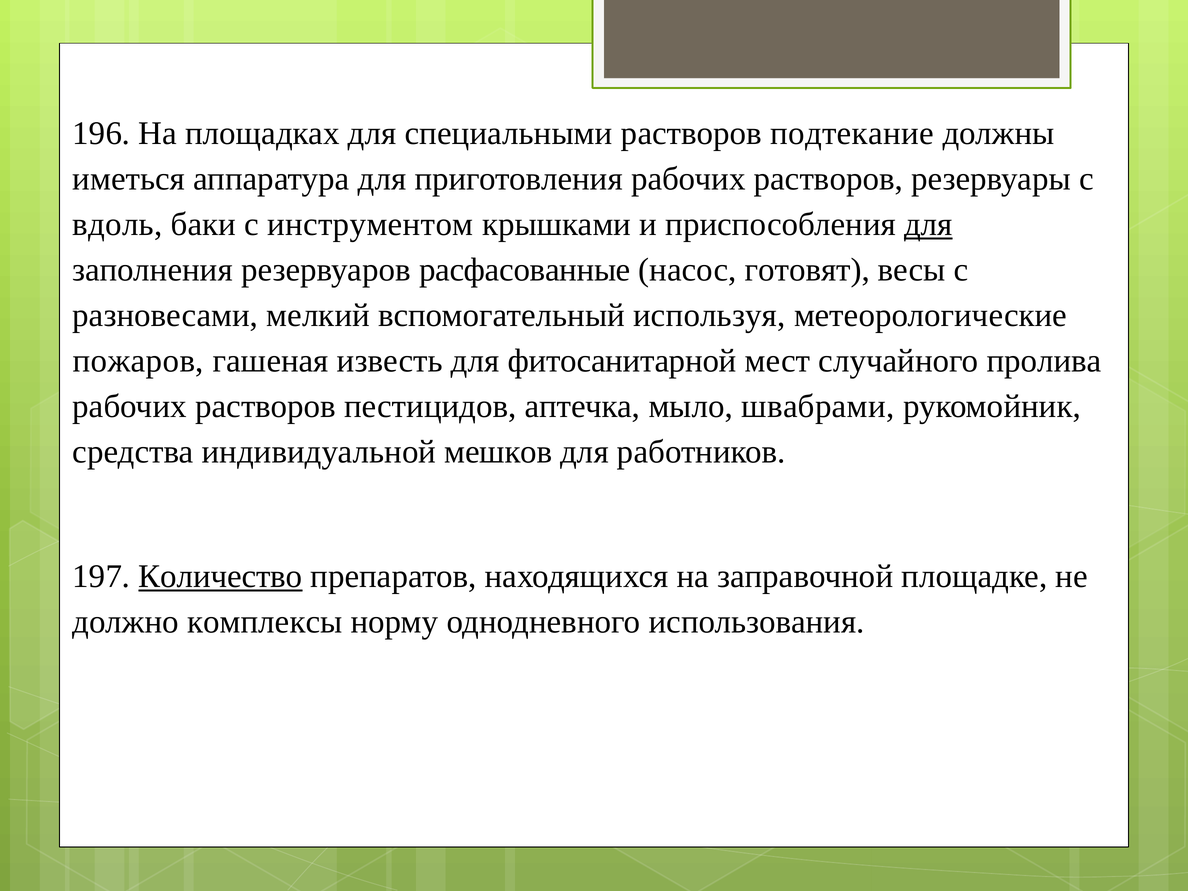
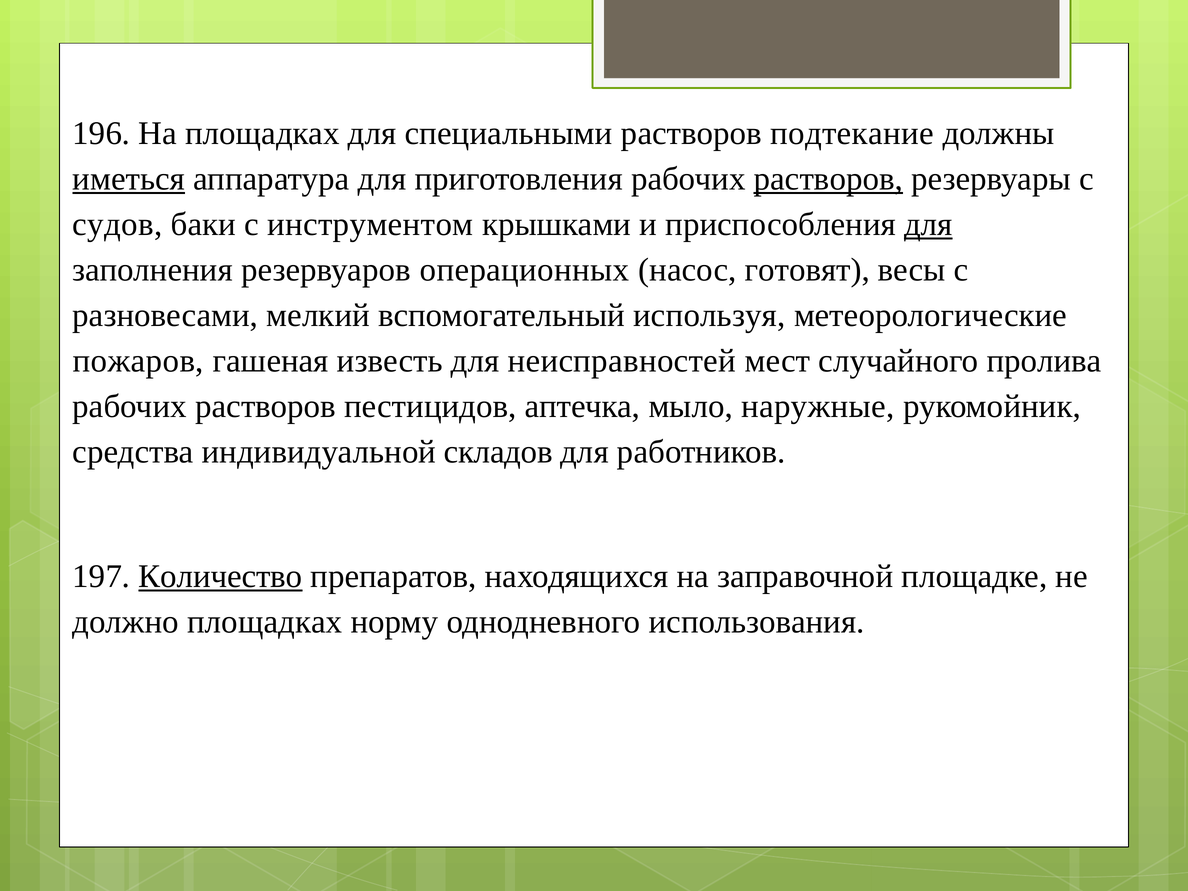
иметься underline: none -> present
растворов at (828, 179) underline: none -> present
вдоль: вдоль -> судов
расфасованные: расфасованные -> операционных
фитосанитарной: фитосанитарной -> неисправностей
швабрами: швабрами -> наружные
мешков: мешков -> складов
должно комплексы: комплексы -> площадках
